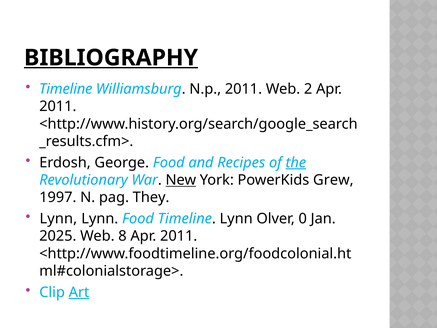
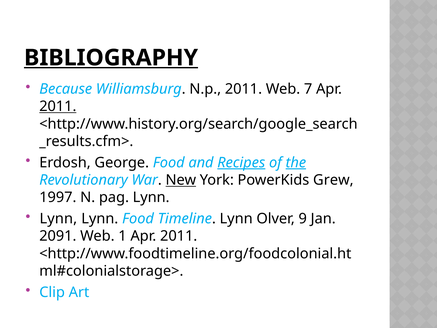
Timeline at (66, 89): Timeline -> Because
2: 2 -> 7
2011 at (58, 106) underline: none -> present
Recipes underline: none -> present
pag They: They -> Lynn
0: 0 -> 9
2025: 2025 -> 2091
8: 8 -> 1
Art underline: present -> none
